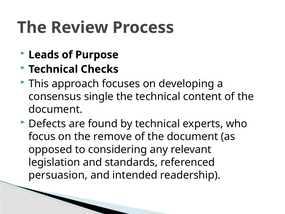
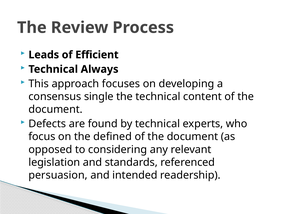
Purpose: Purpose -> Efficient
Checks: Checks -> Always
remove: remove -> defined
